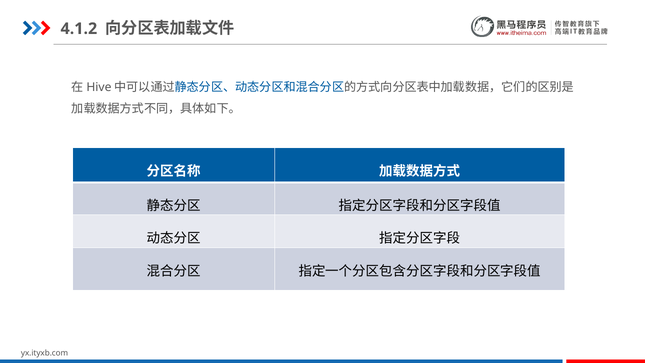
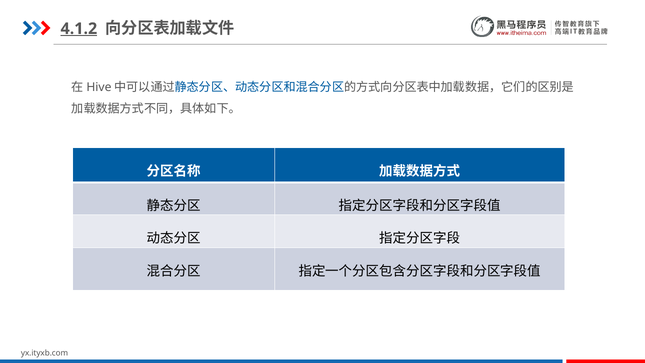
4.1.2 underline: none -> present
